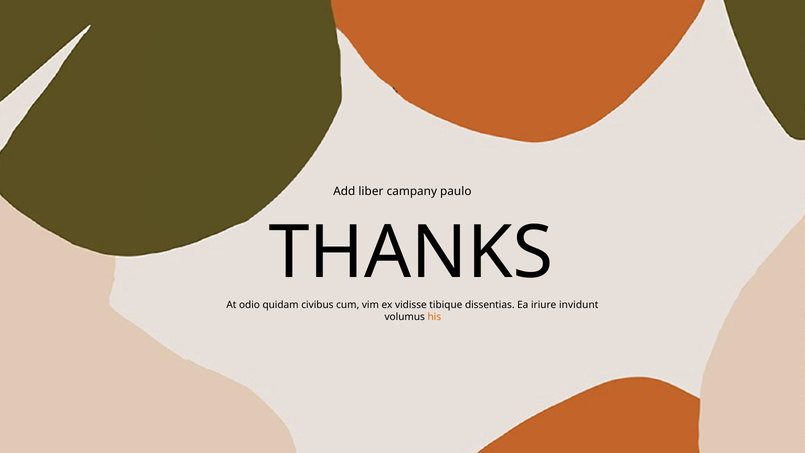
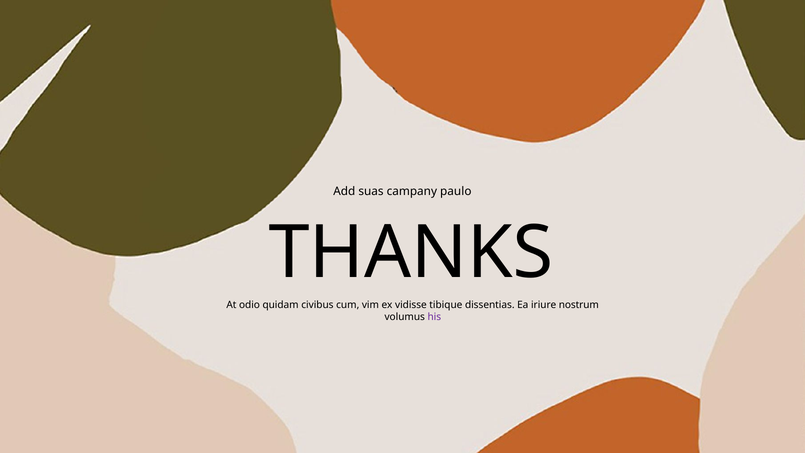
liber: liber -> suas
invidunt: invidunt -> nostrum
his colour: orange -> purple
